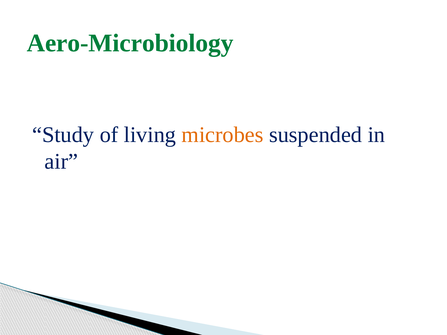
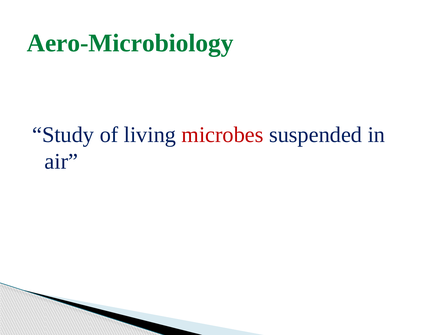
microbes colour: orange -> red
